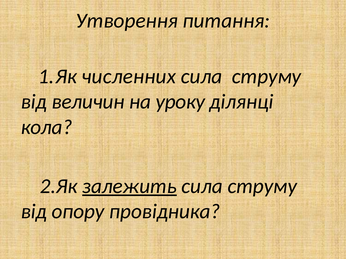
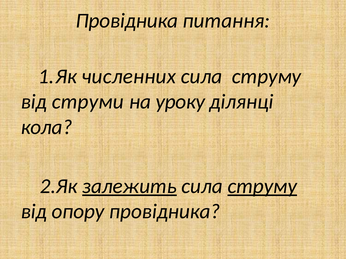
Утворення at (127, 21): Утворення -> Провідника
величин: величин -> струми
струму at (262, 187) underline: none -> present
